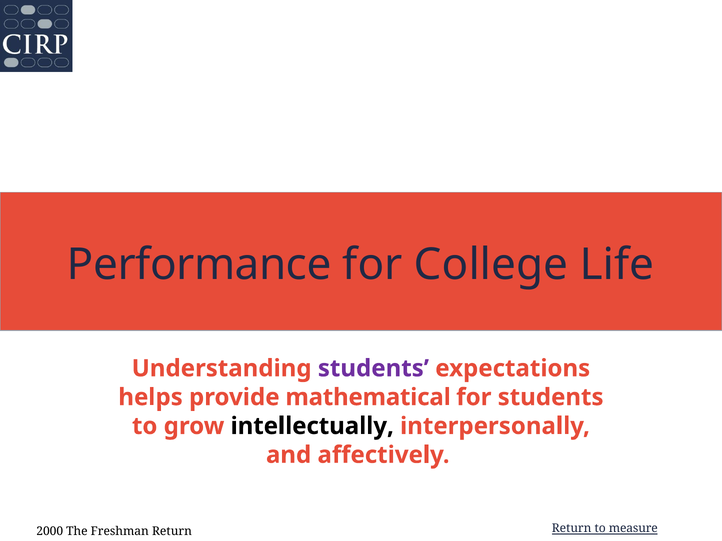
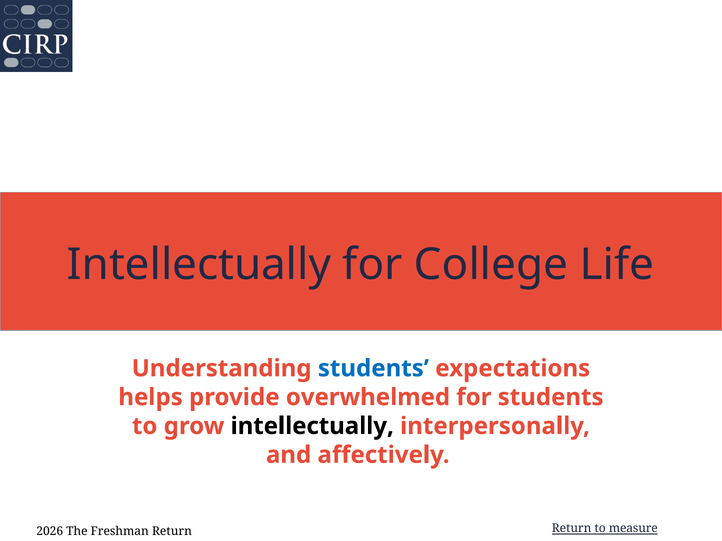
Performance at (199, 265): Performance -> Intellectually
students at (373, 369) colour: purple -> blue
mathematical: mathematical -> overwhelmed
2000: 2000 -> 2026
